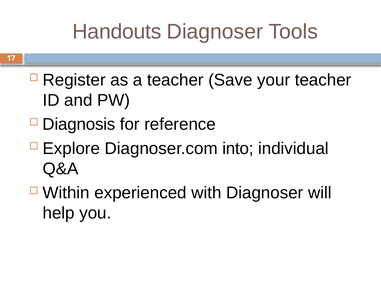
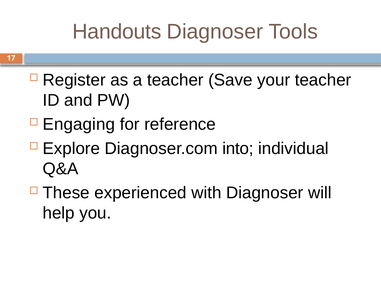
Diagnosis: Diagnosis -> Engaging
Within: Within -> These
